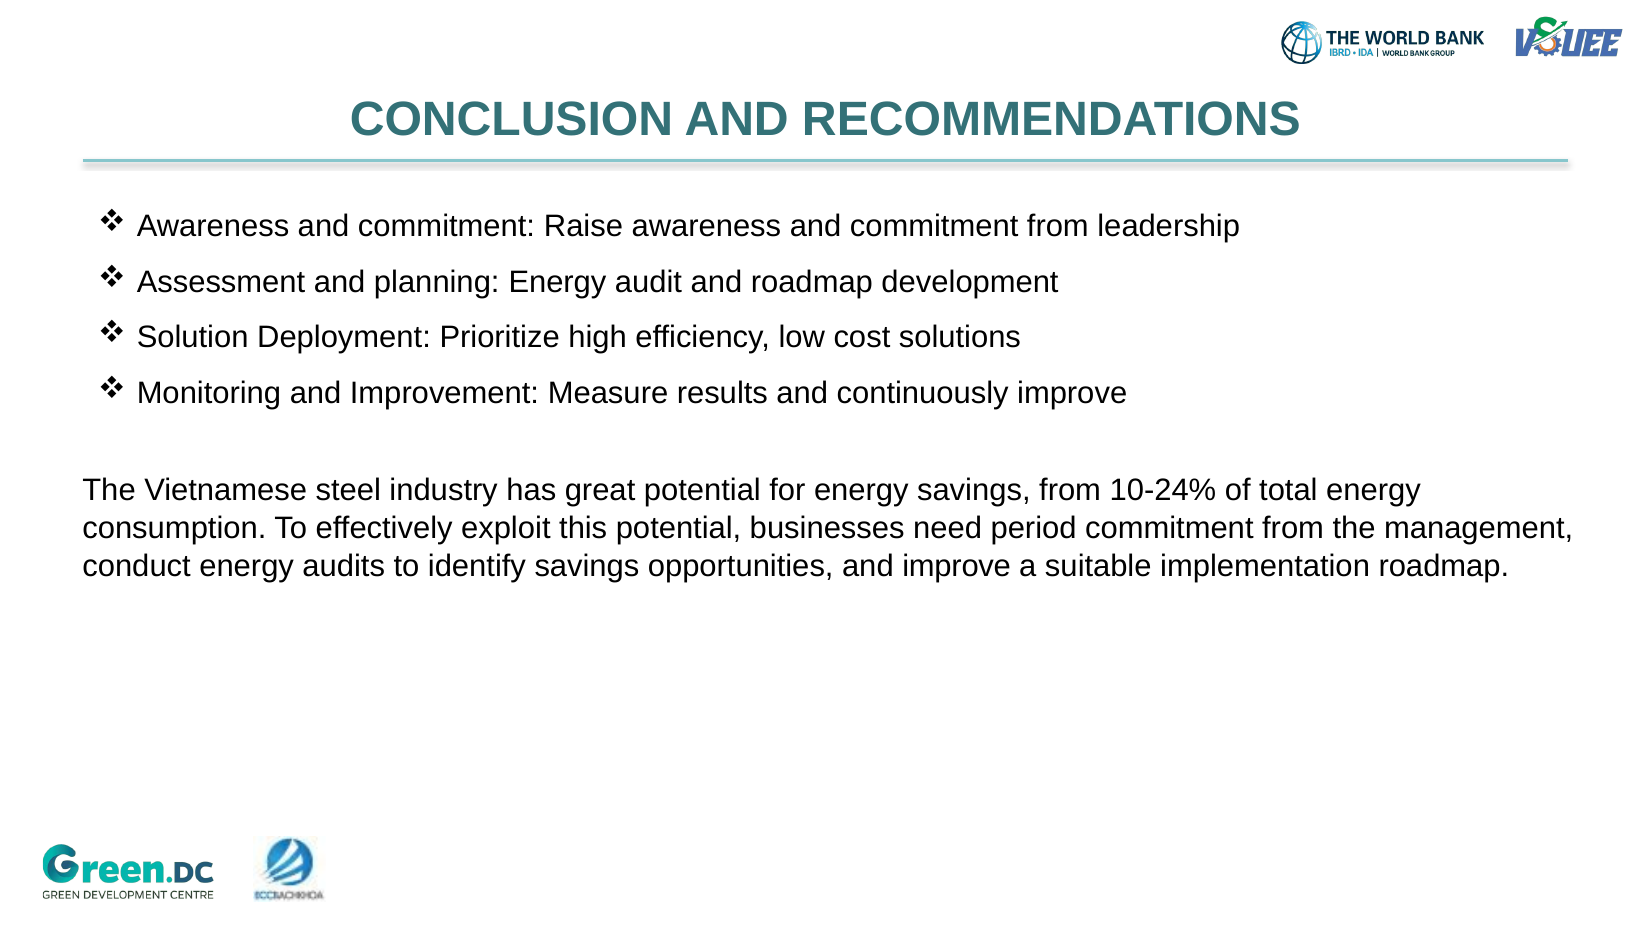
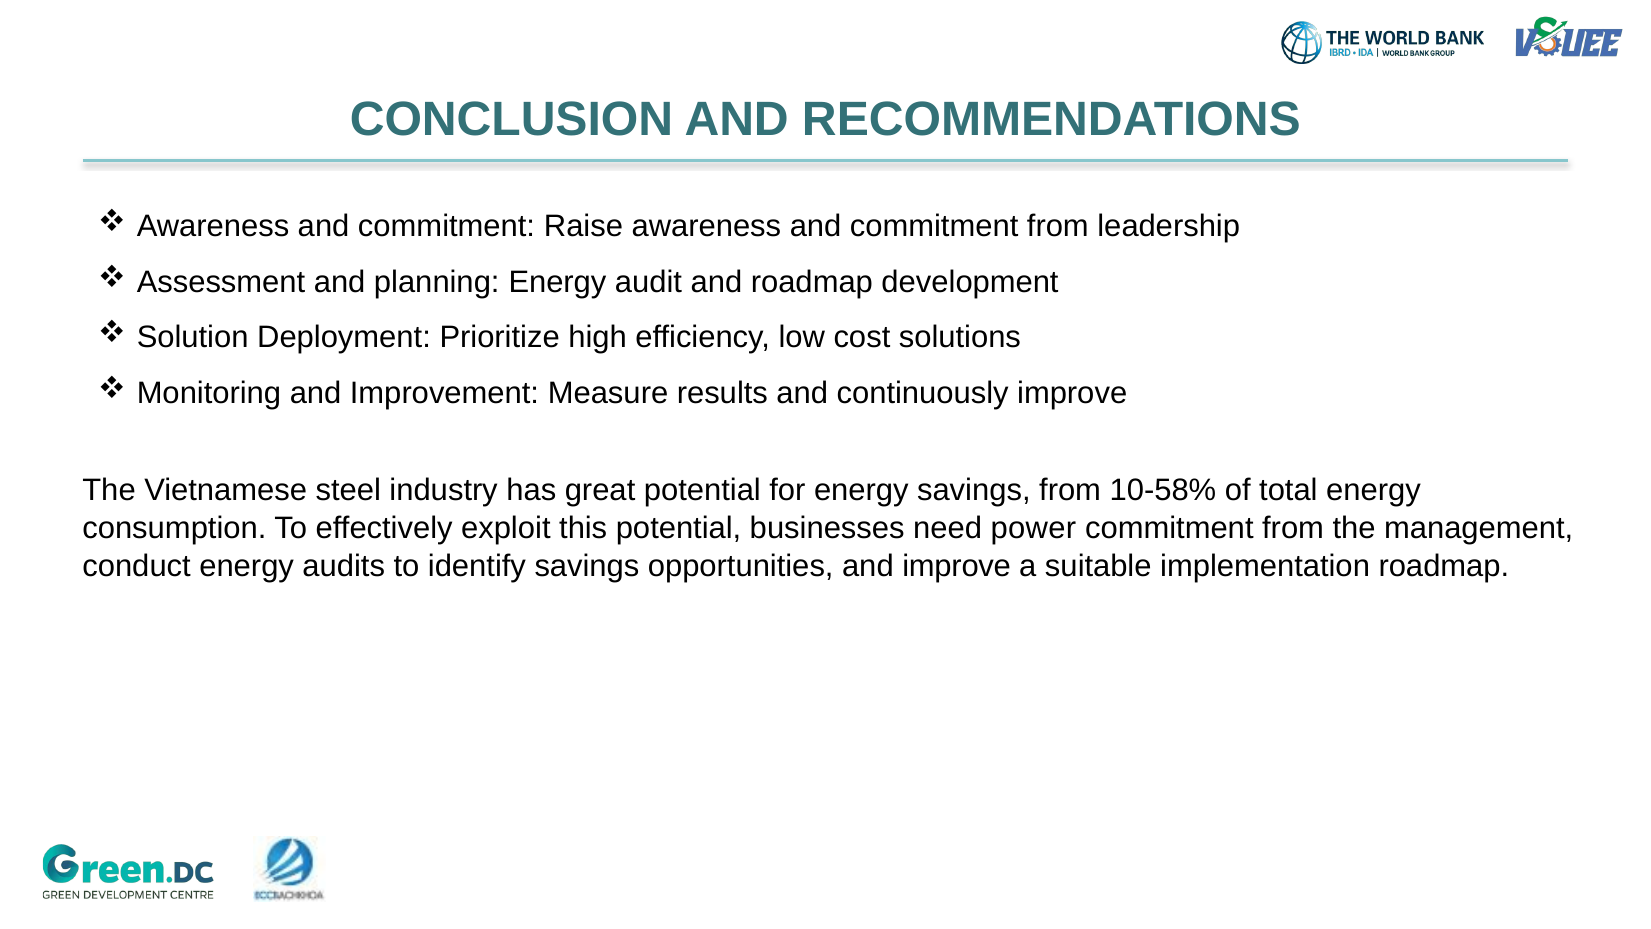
10-24%: 10-24% -> 10-58%
period: period -> power
